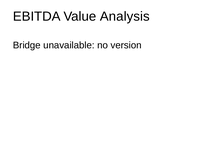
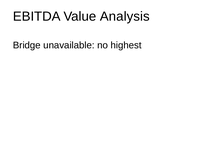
version: version -> highest
